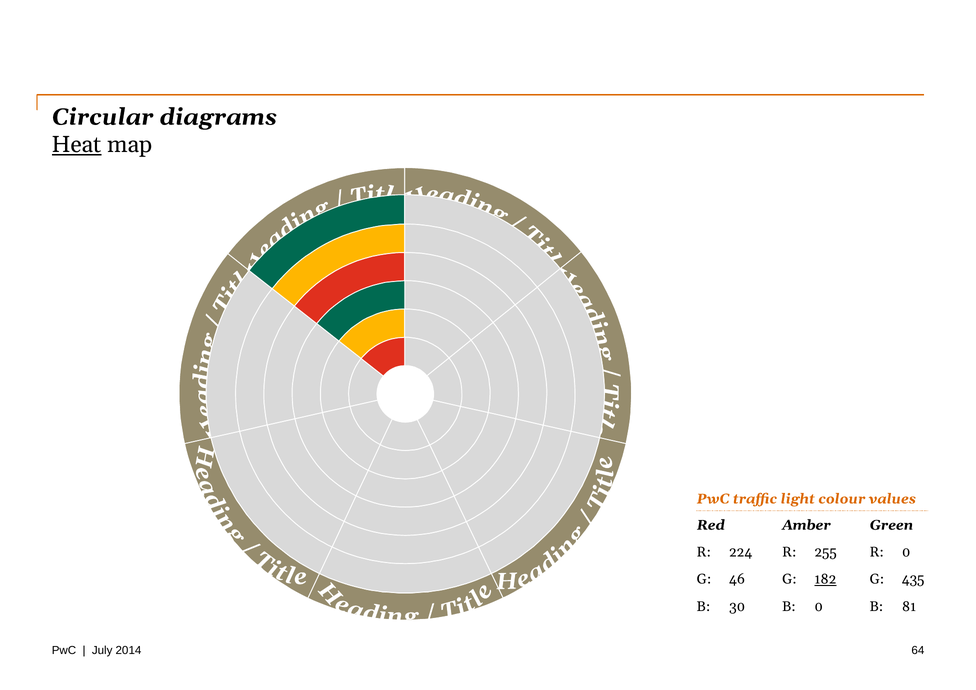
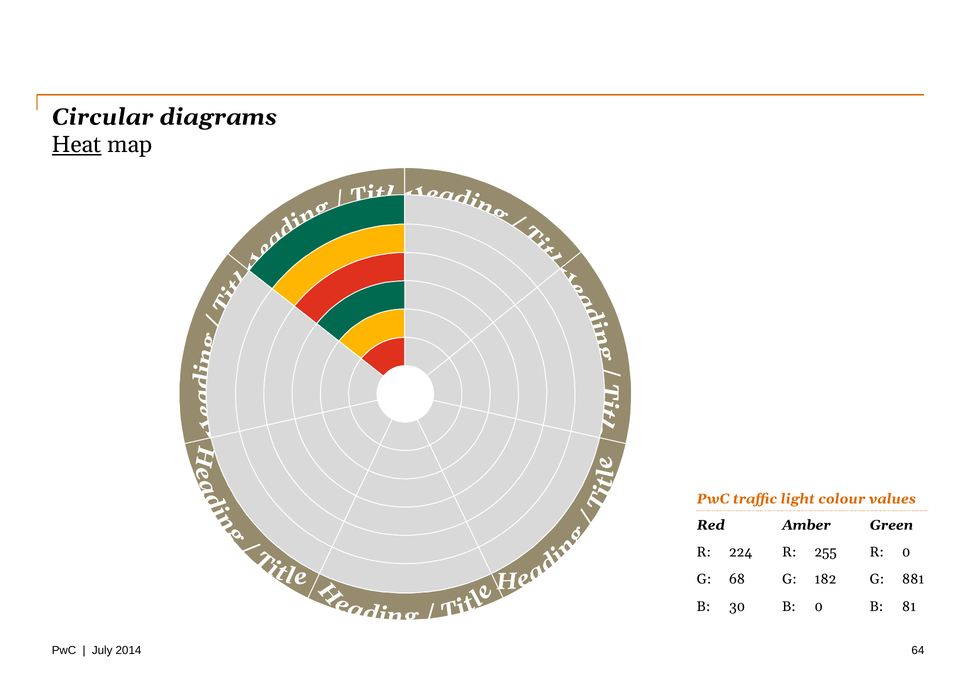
46: 46 -> 68
182 underline: present -> none
435: 435 -> 881
